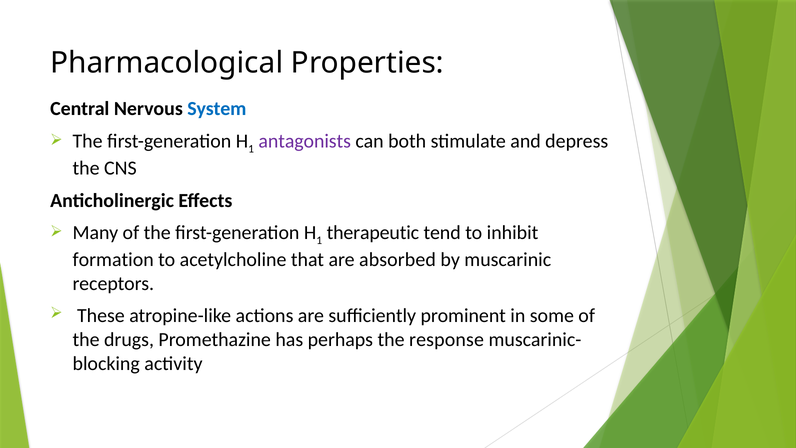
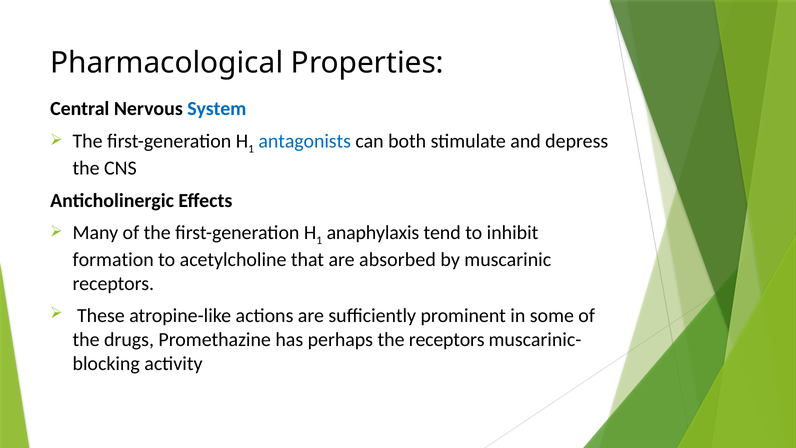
antagonists colour: purple -> blue
therapeutic: therapeutic -> anaphylaxis
the response: response -> receptors
